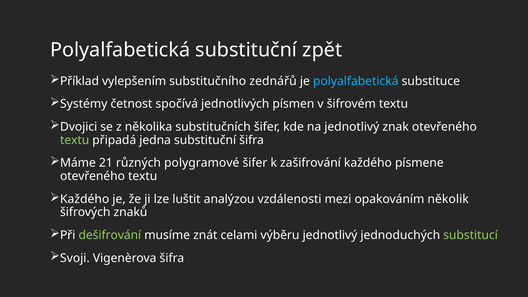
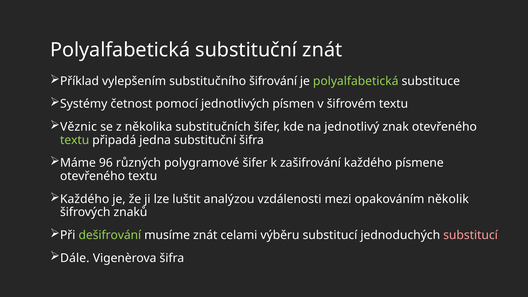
substituční zpět: zpět -> znát
zednářů: zednářů -> šifrování
polyalfabetická at (356, 81) colour: light blue -> light green
spočívá: spočívá -> pomocí
Dvojici: Dvojici -> Věznic
21: 21 -> 96
výběru jednotlivý: jednotlivý -> substitucí
substitucí at (471, 235) colour: light green -> pink
Svoji: Svoji -> Dále
